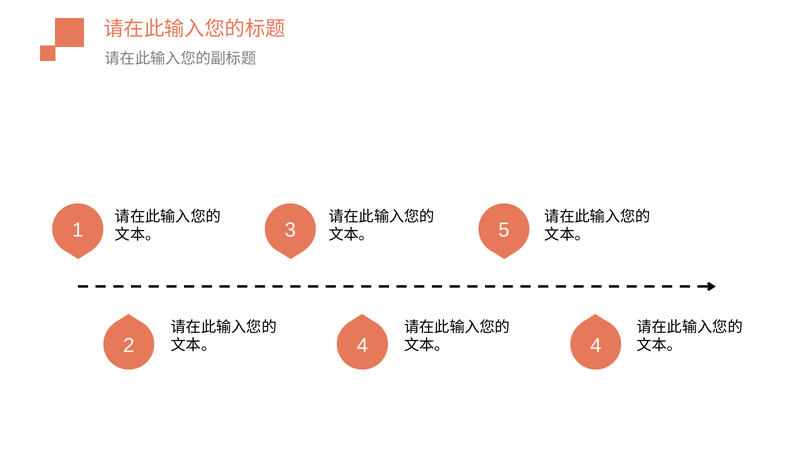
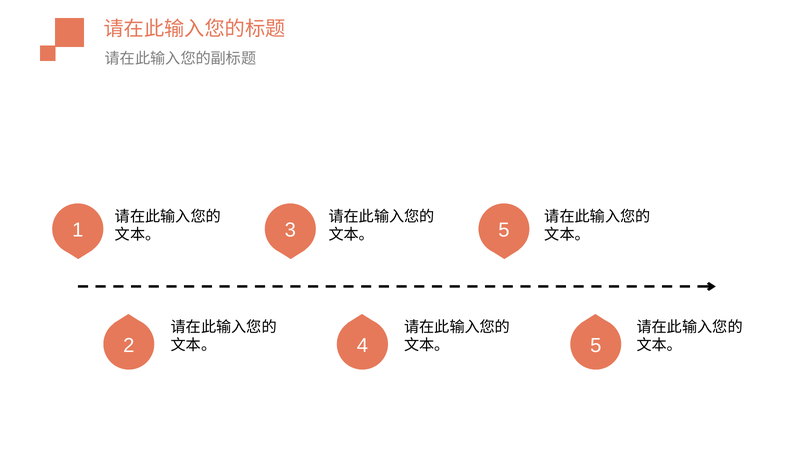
2 4: 4 -> 5
